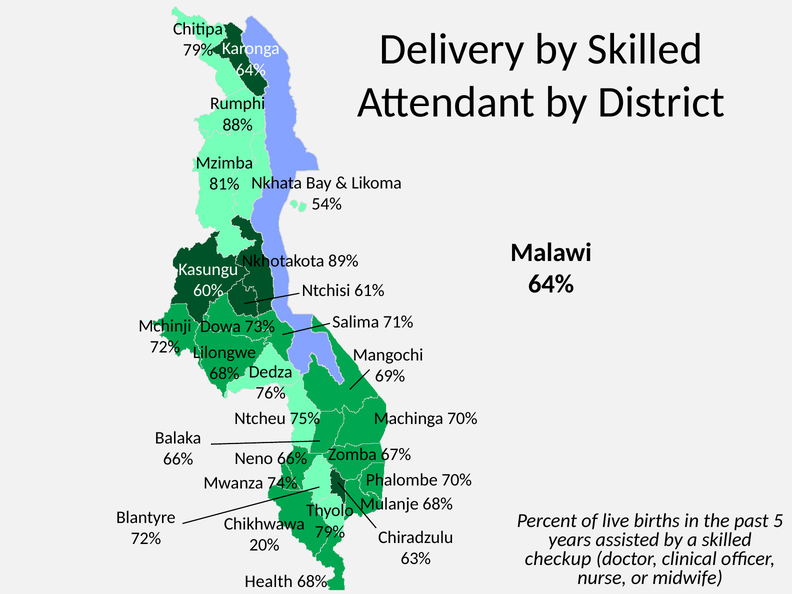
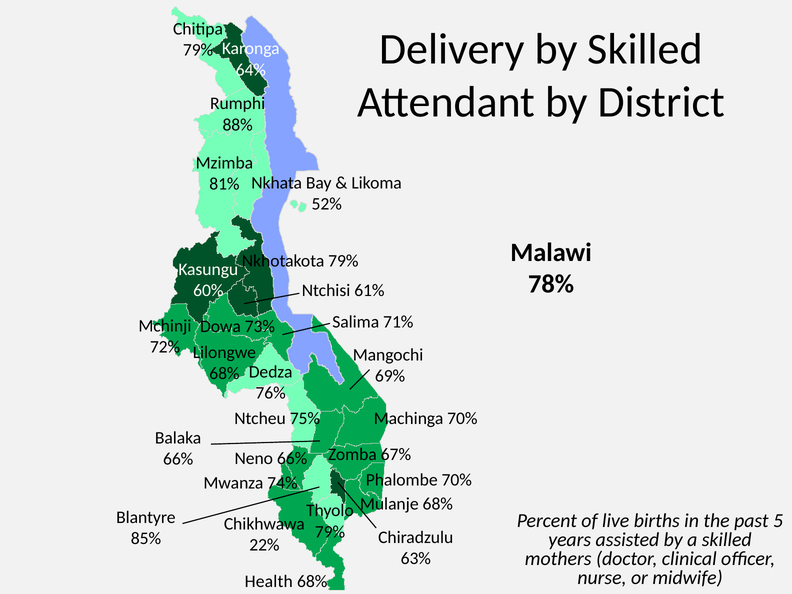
54%: 54% -> 52%
Nkhotakota 89%: 89% -> 79%
64% at (551, 284): 64% -> 78%
72% at (146, 538): 72% -> 85%
20%: 20% -> 22%
checkup: checkup -> mothers
